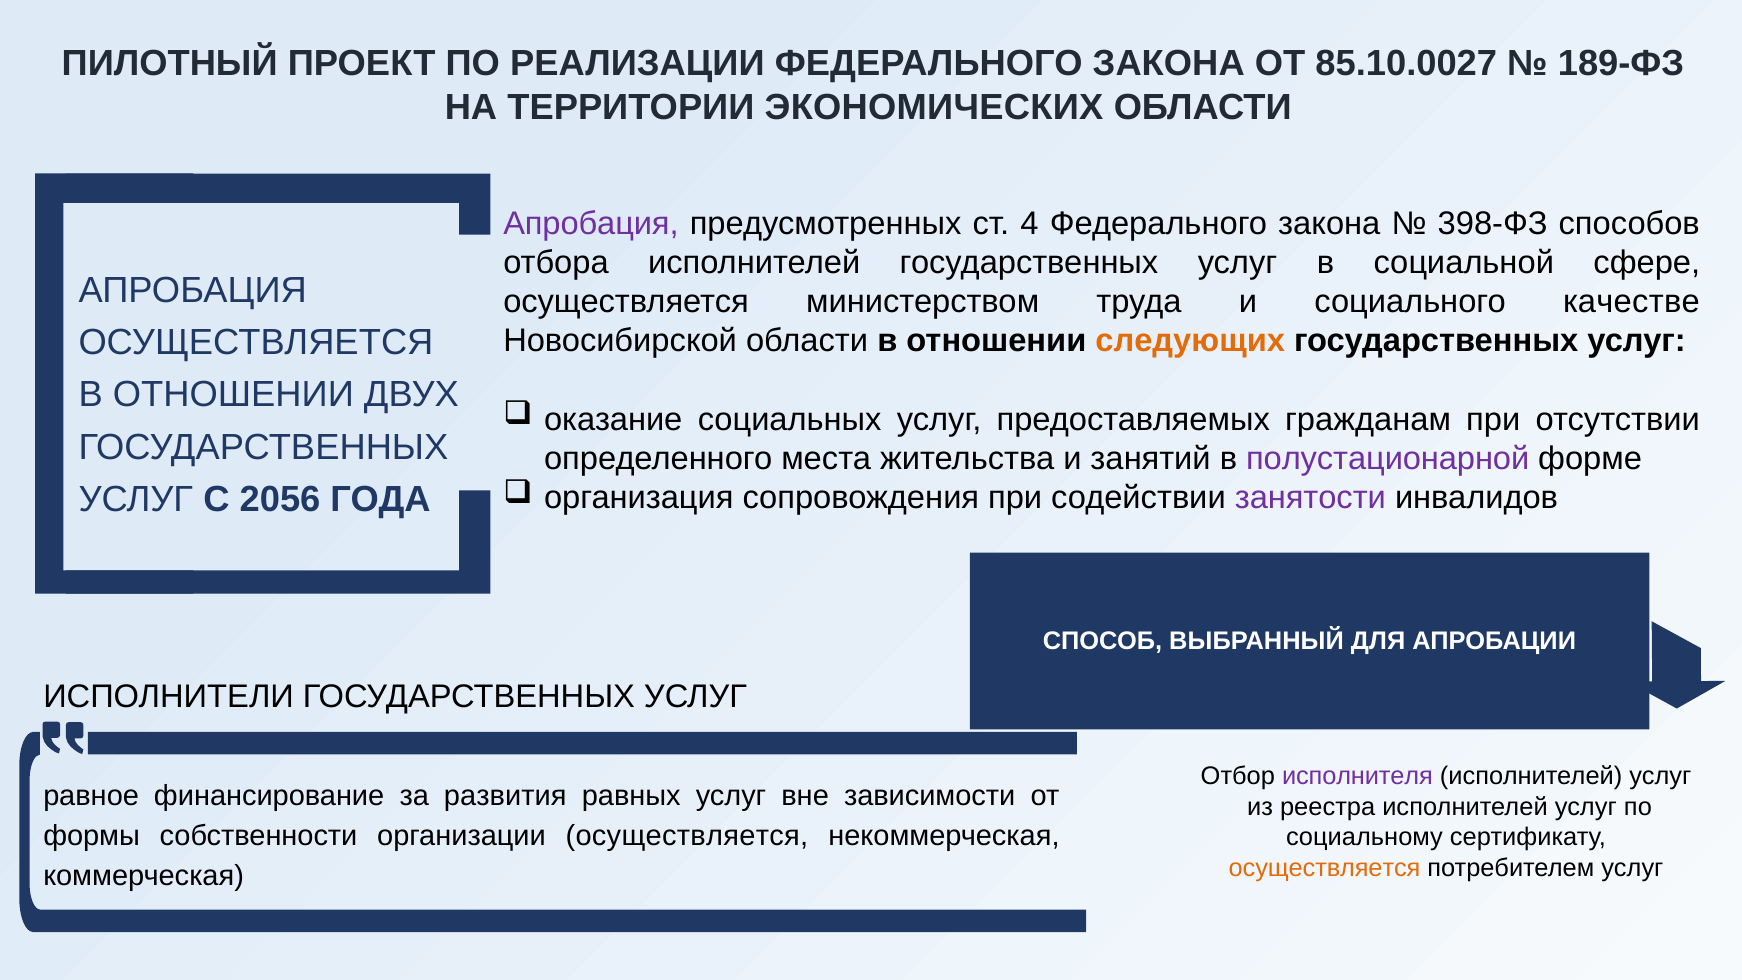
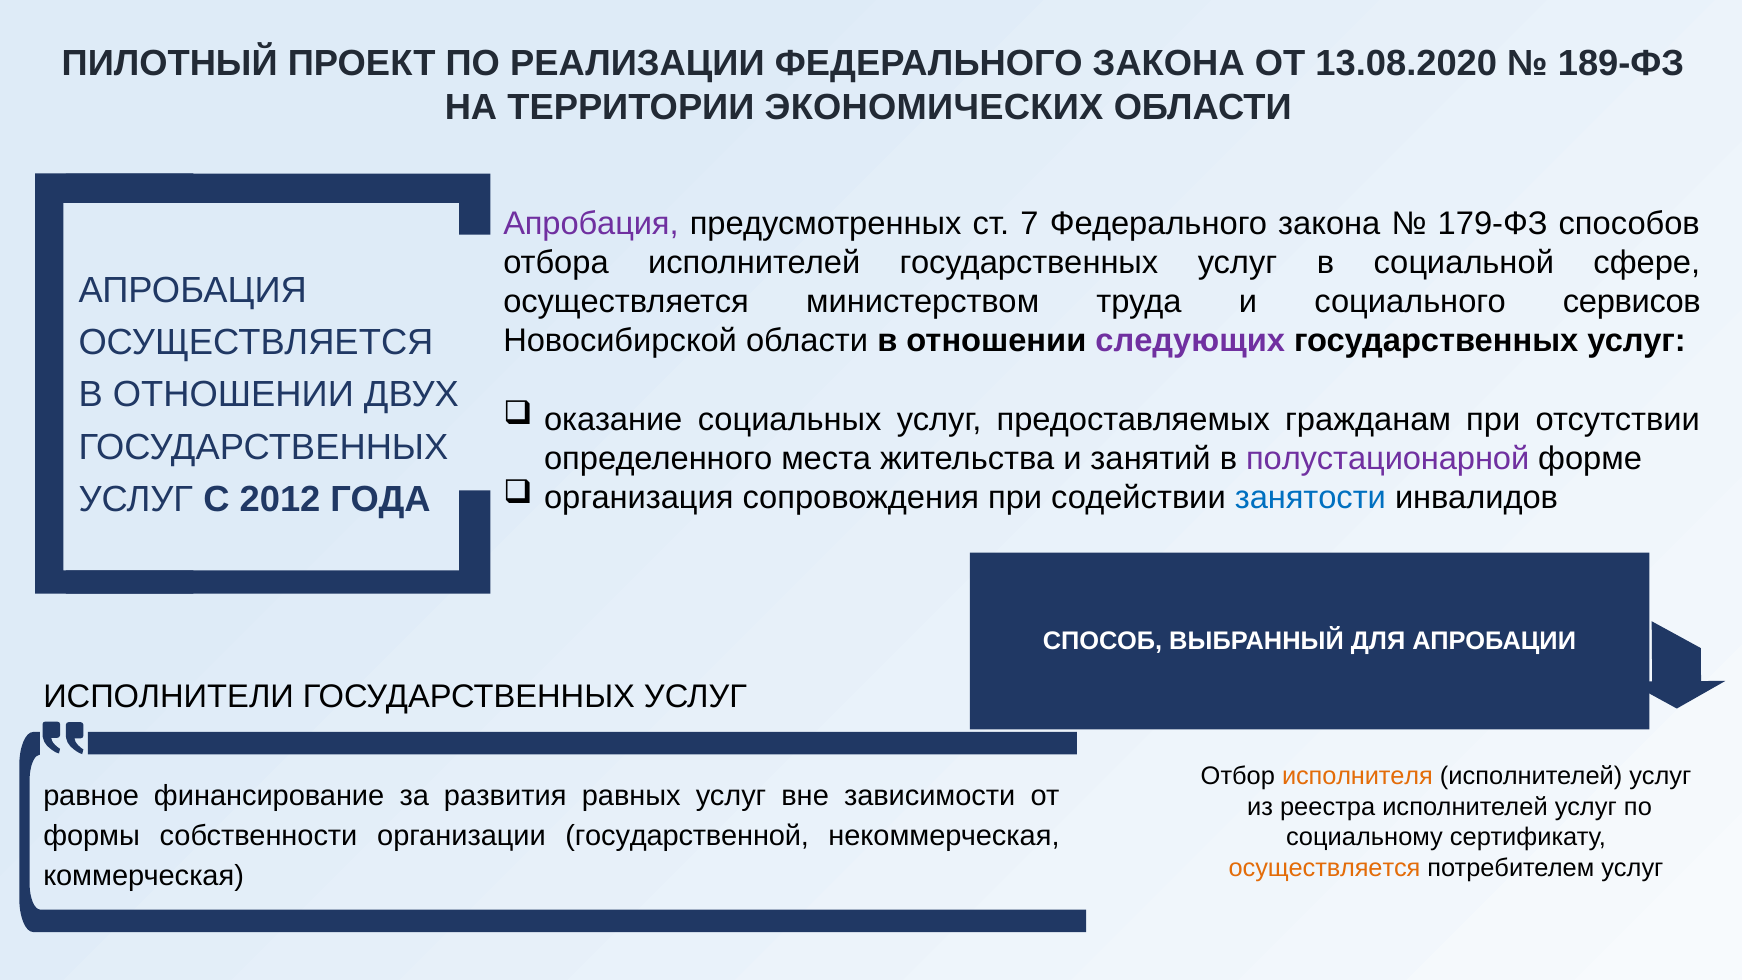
85.10.0027: 85.10.0027 -> 13.08.2020
4: 4 -> 7
398-ФЗ: 398-ФЗ -> 179-ФЗ
качестве: качестве -> сервисов
следующих colour: orange -> purple
занятости colour: purple -> blue
2056: 2056 -> 2012
исполнителя colour: purple -> orange
организации осуществляется: осуществляется -> государственной
